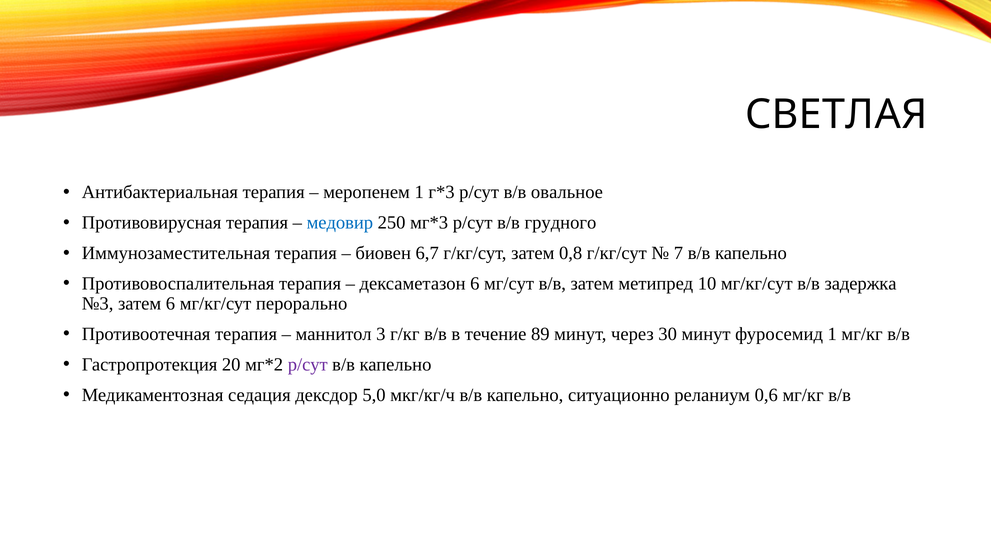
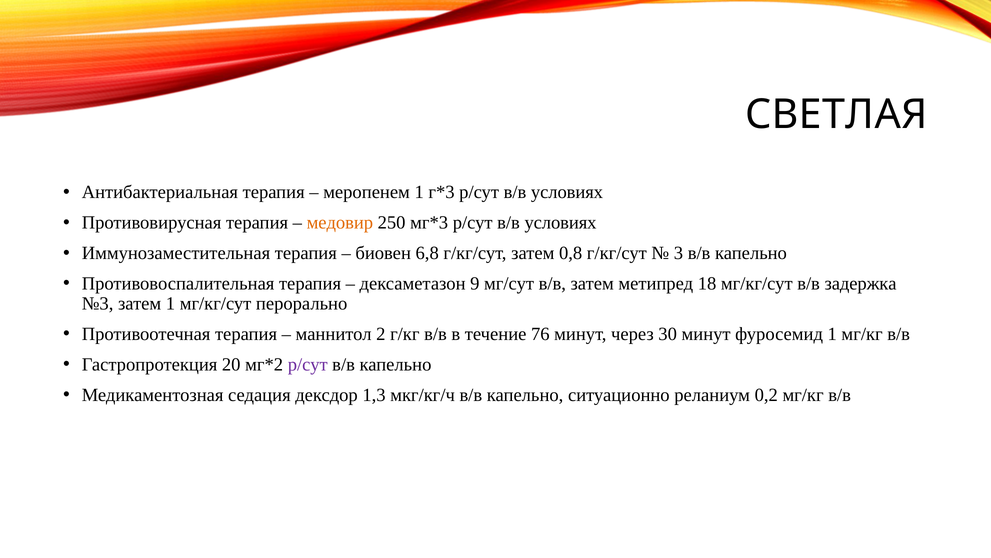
овальное at (567, 192): овальное -> условиях
медовир colour: blue -> orange
грудного at (560, 222): грудного -> условиях
6,7: 6,7 -> 6,8
7: 7 -> 3
дексаметазон 6: 6 -> 9
10: 10 -> 18
затем 6: 6 -> 1
3: 3 -> 2
89: 89 -> 76
5,0: 5,0 -> 1,3
0,6: 0,6 -> 0,2
